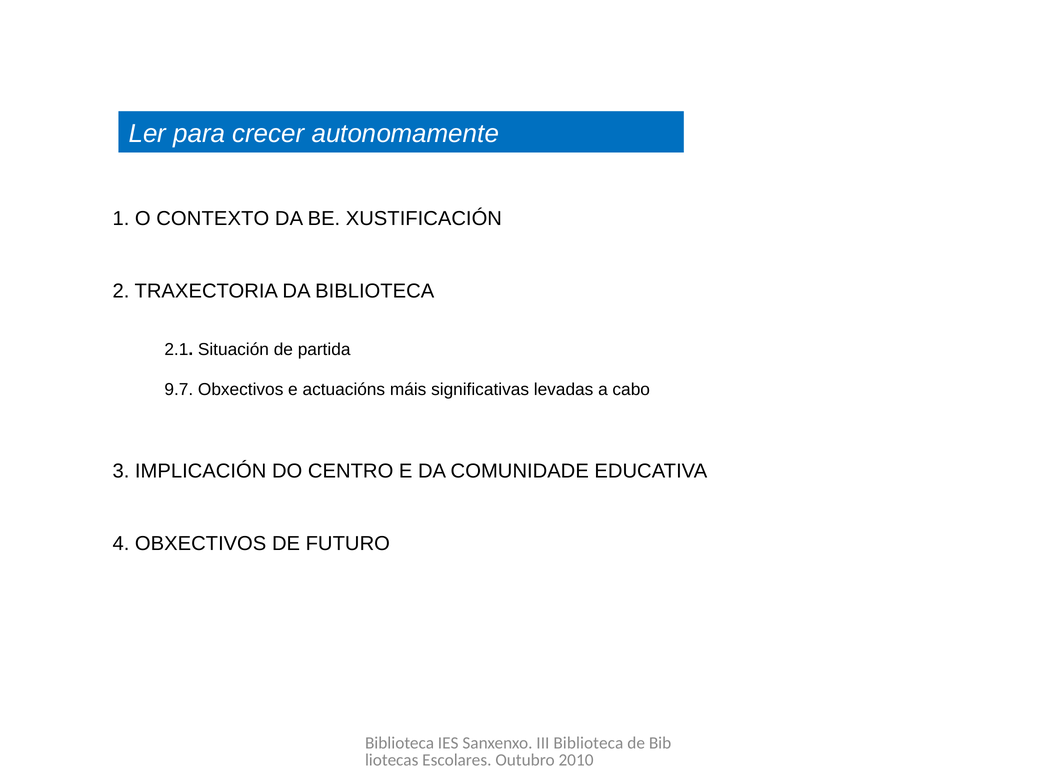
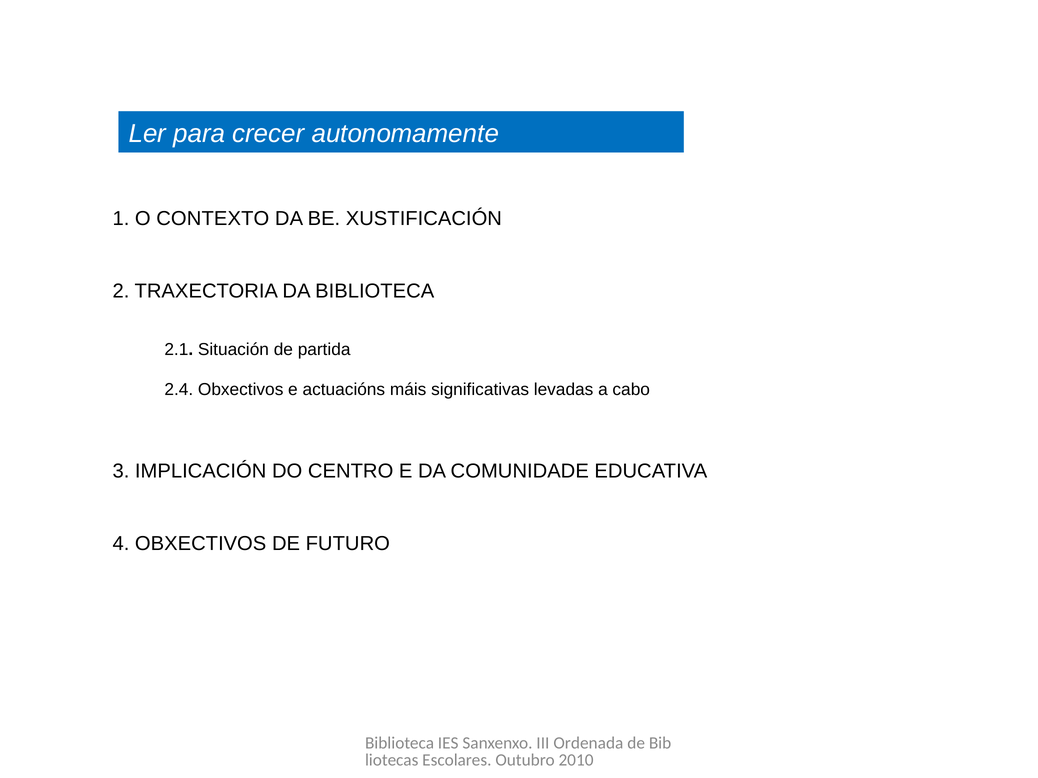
9.7: 9.7 -> 2.4
III Biblioteca: Biblioteca -> Ordenada
